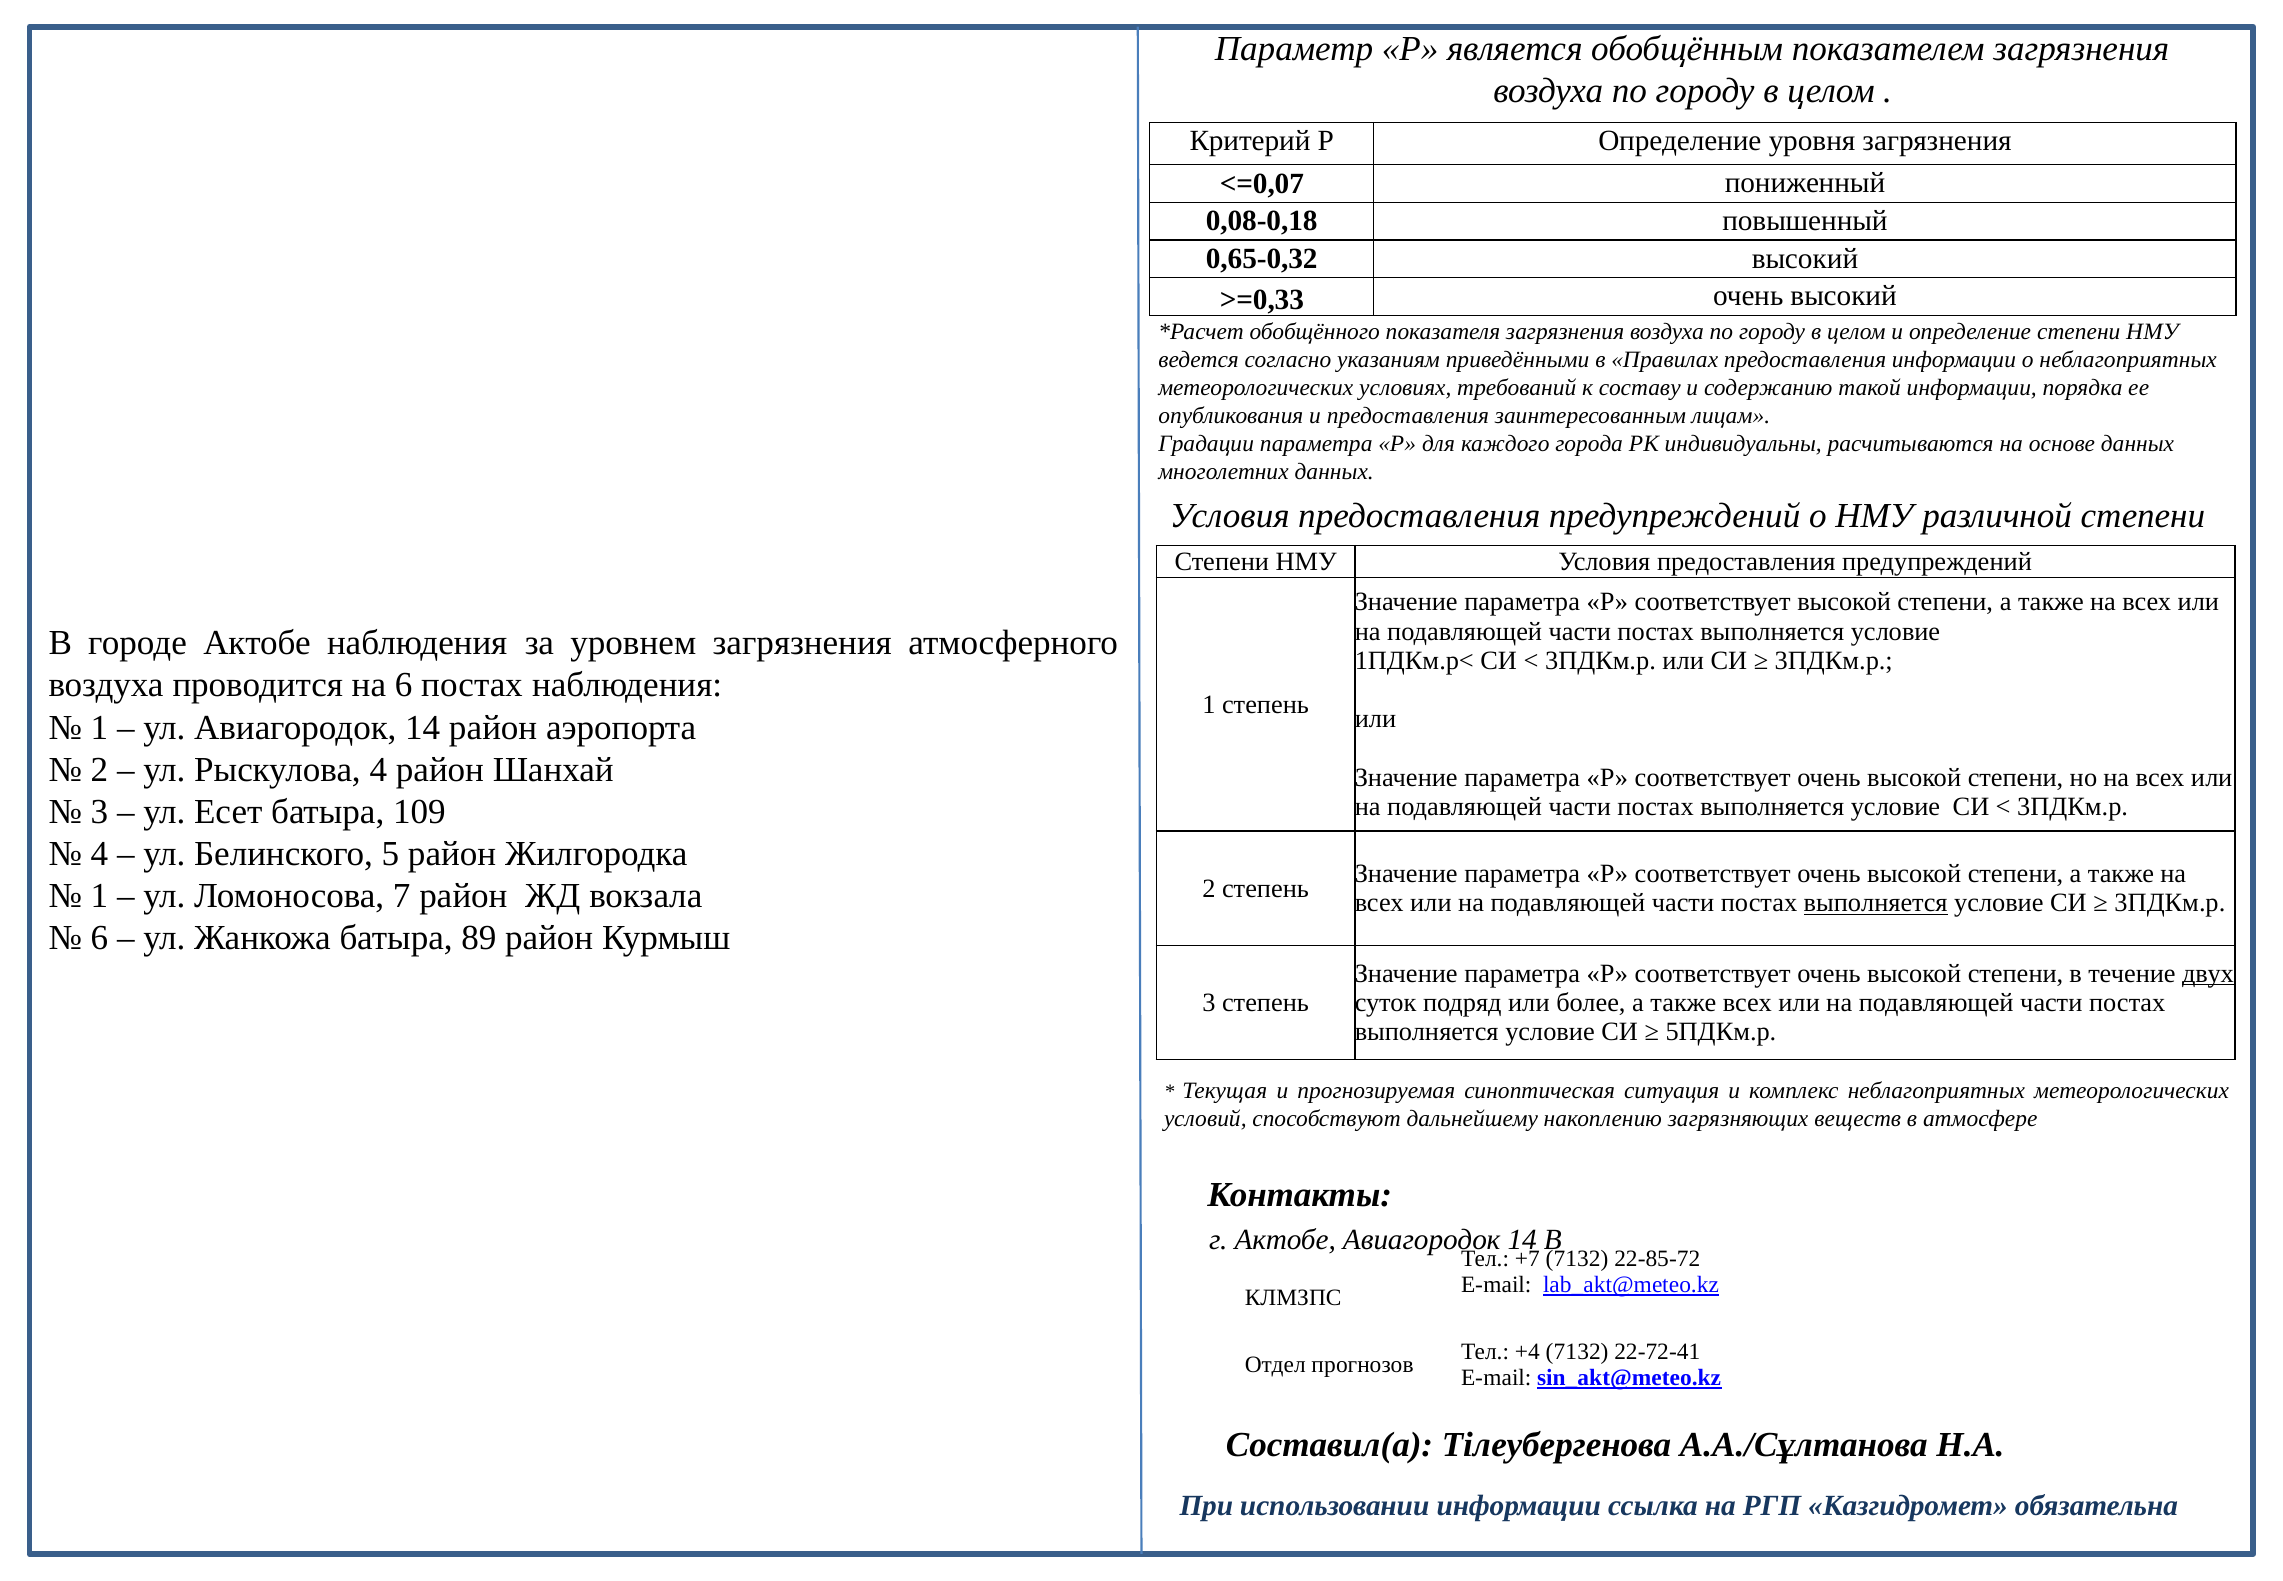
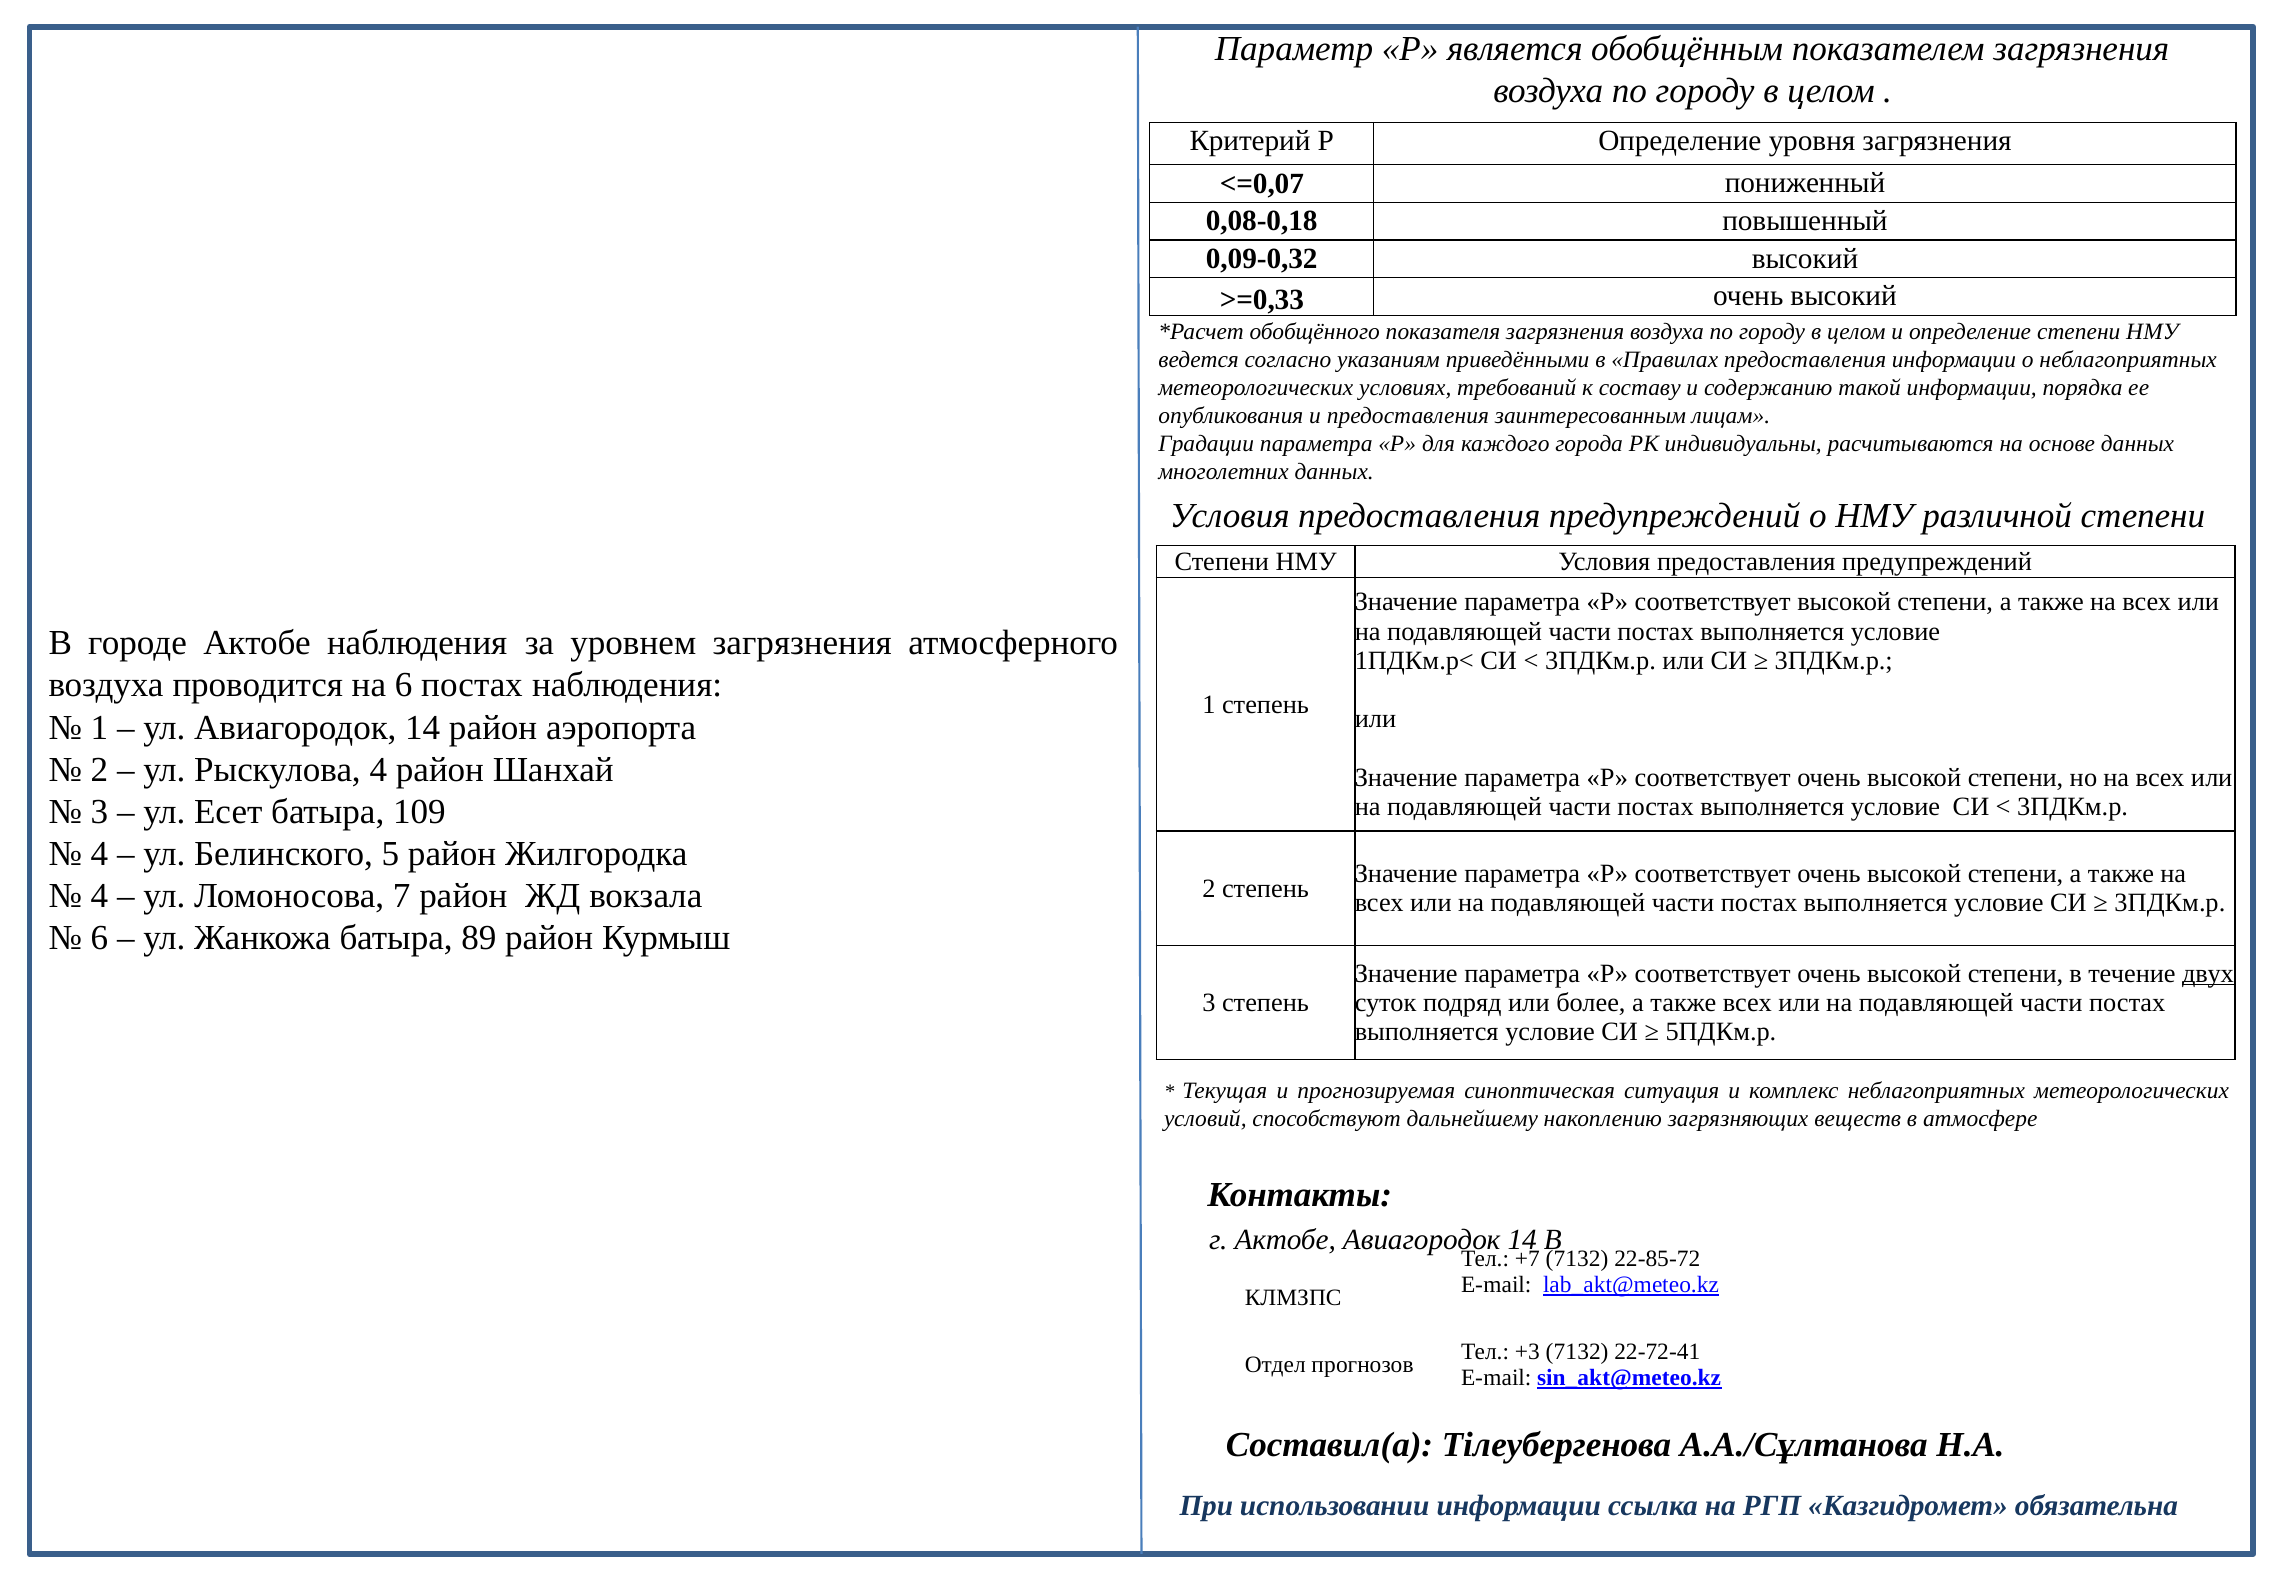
0,65-0,32: 0,65-0,32 -> 0,09-0,32
1 at (99, 896): 1 -> 4
выполняется at (1876, 903) underline: present -> none
+4: +4 -> +3
